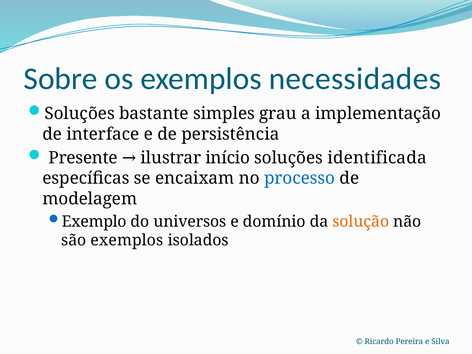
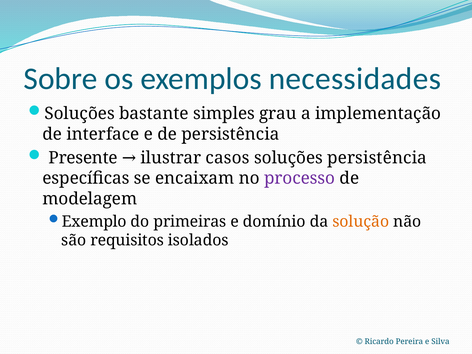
início: início -> casos
soluções identificada: identificada -> persistência
processo colour: blue -> purple
universos: universos -> primeiras
são exemplos: exemplos -> requisitos
